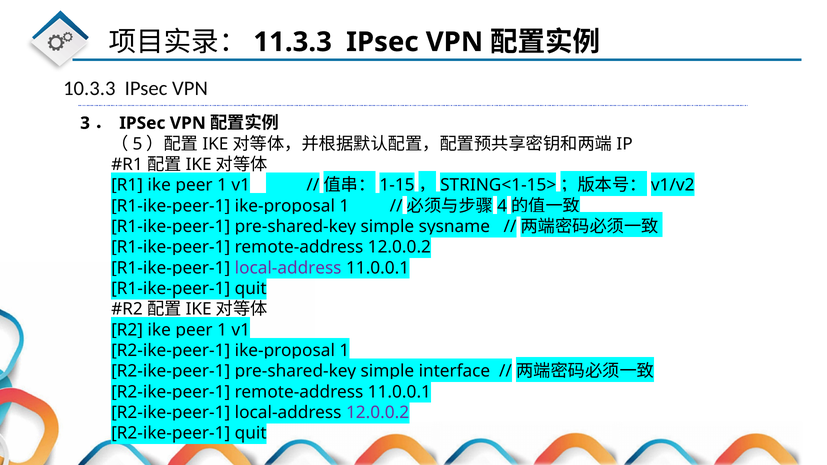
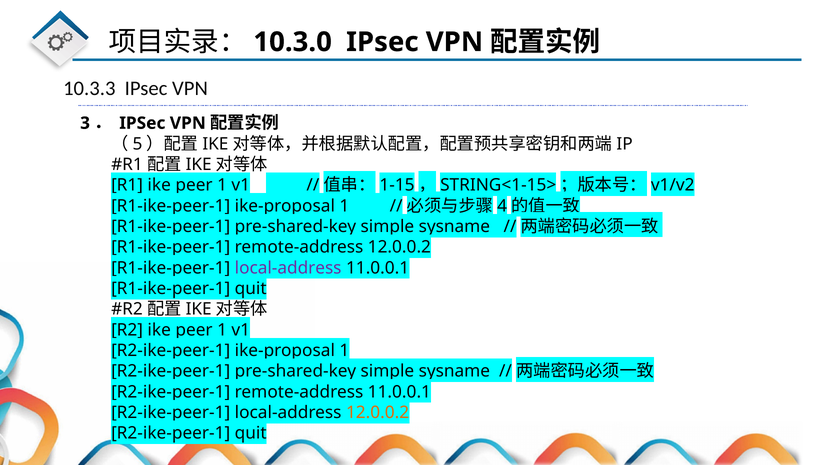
11.3.3: 11.3.3 -> 10.3.0
interface at (454, 371): interface -> sysname
12.0.0.2 at (378, 413) colour: purple -> orange
